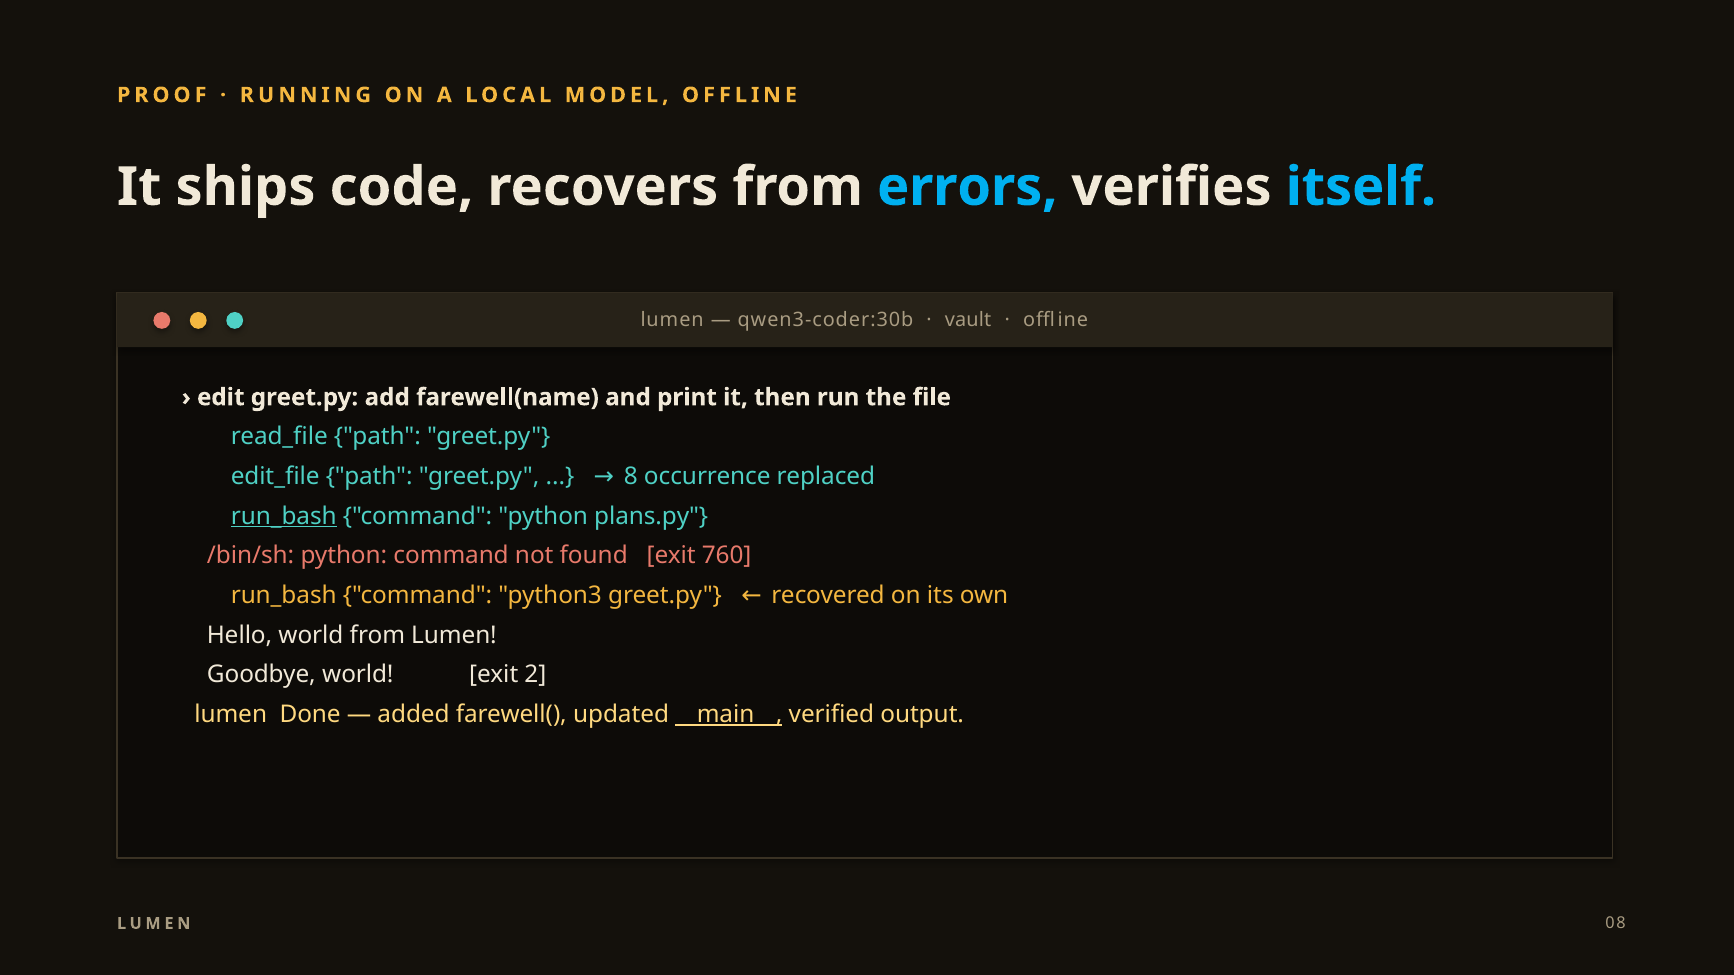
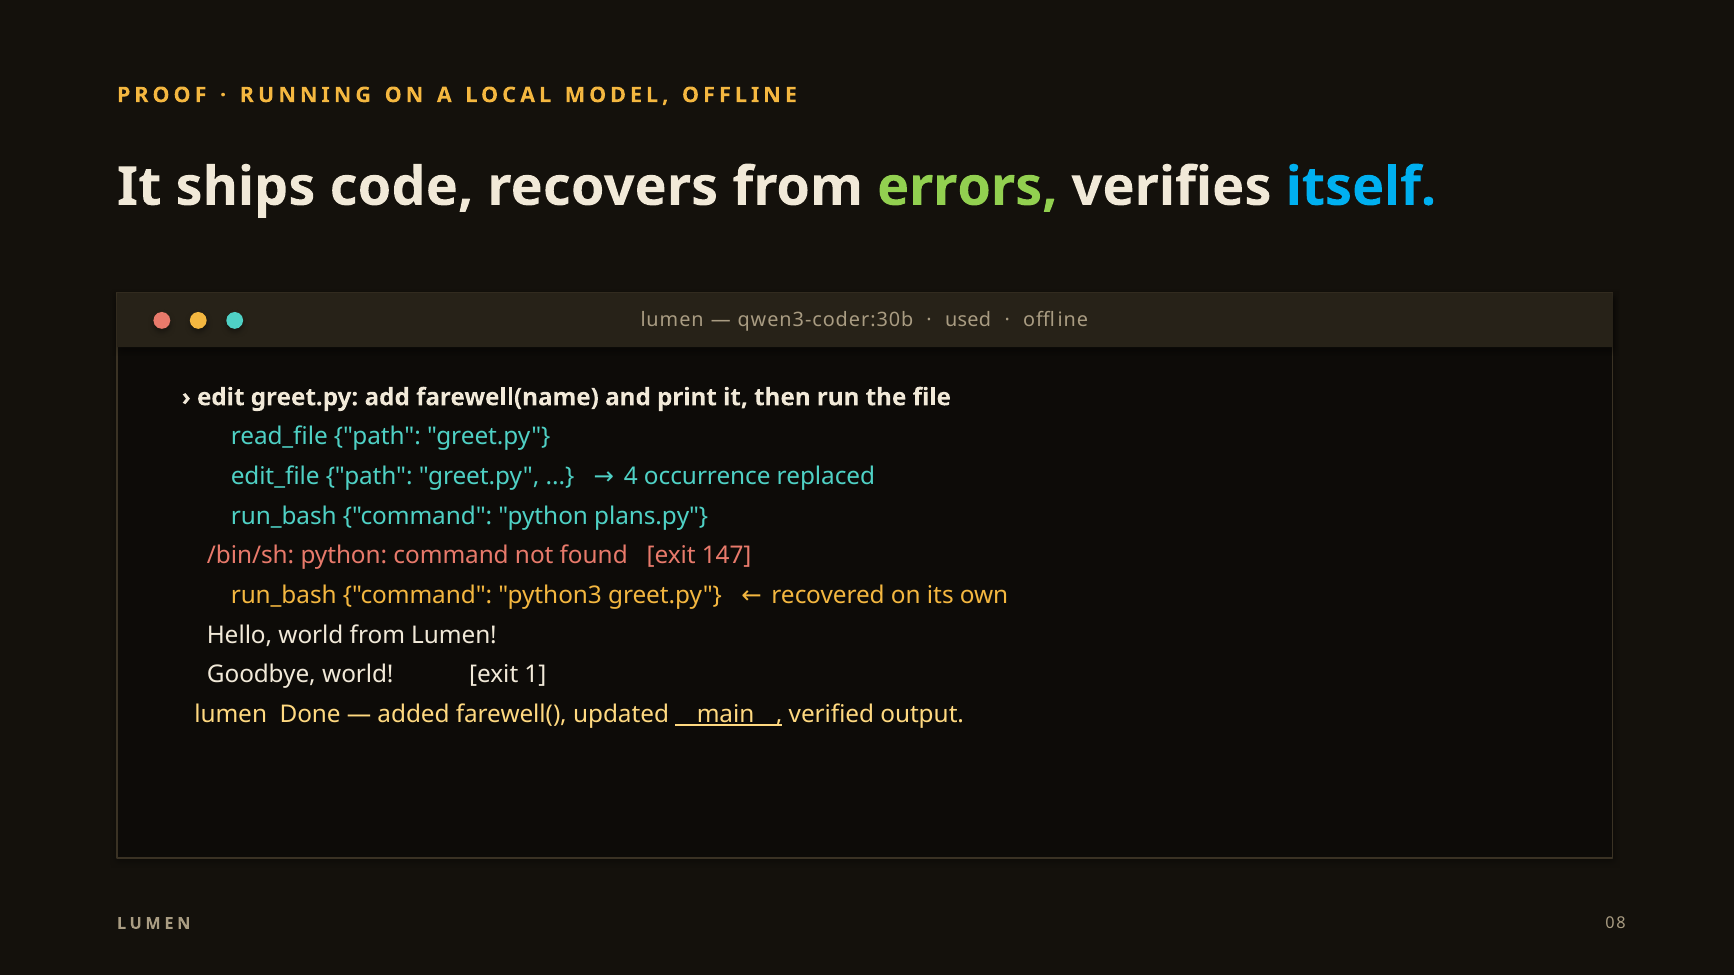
errors colour: light blue -> light green
vault: vault -> used
8: 8 -> 4
run_bash at (284, 516) underline: present -> none
760: 760 -> 147
2: 2 -> 1
